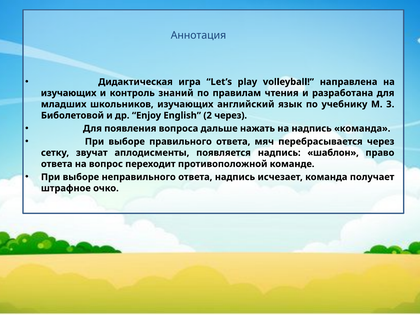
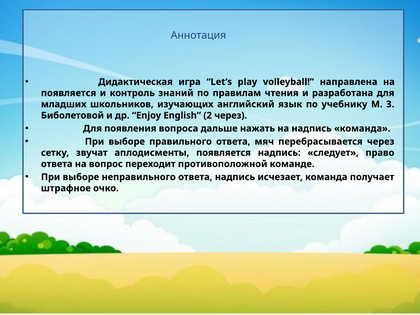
изучающих at (69, 93): изучающих -> появляется
шаблон: шаблон -> следует
